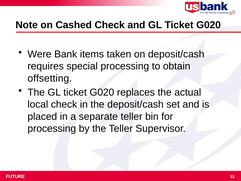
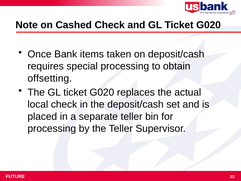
Were: Were -> Once
